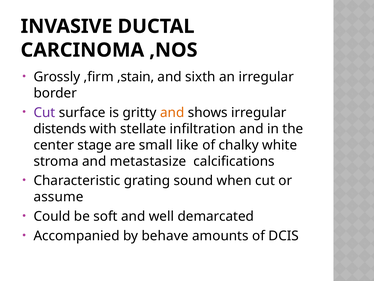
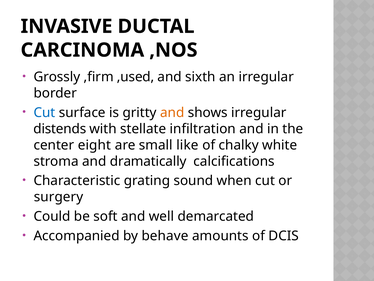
,stain: ,stain -> ,used
Cut at (44, 112) colour: purple -> blue
stage: stage -> eight
metastasize: metastasize -> dramatically
assume: assume -> surgery
